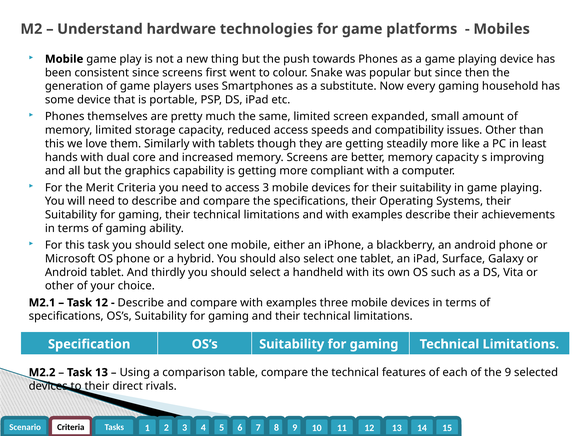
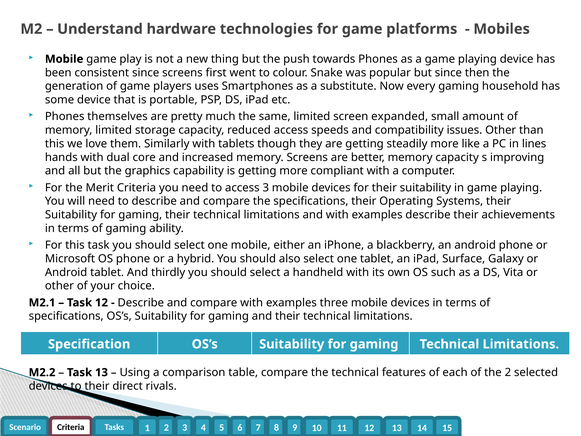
least: least -> lines
the 9: 9 -> 2
